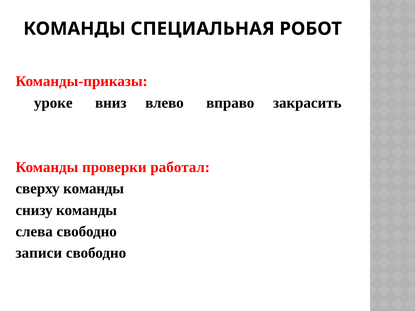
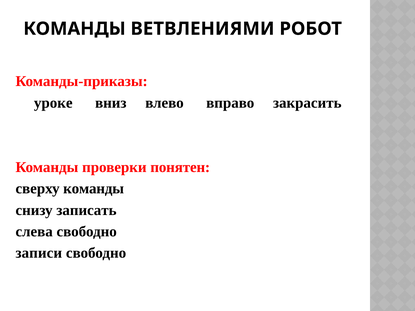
СПЕЦИАЛЬНАЯ: СПЕЦИАЛЬНАЯ -> ВЕТВЛЕНИЯМИ
работал: работал -> понятен
снизу команды: команды -> записать
